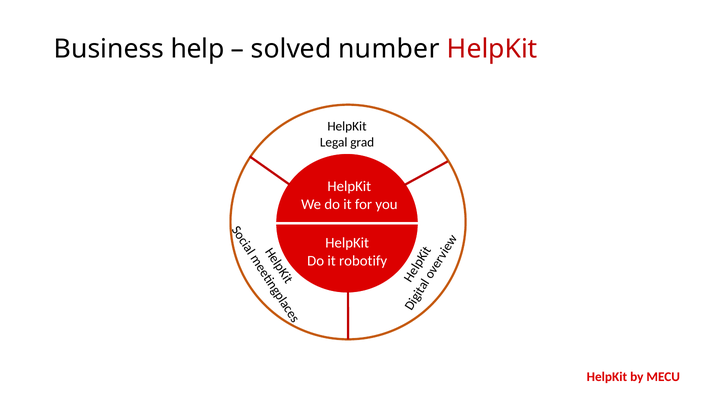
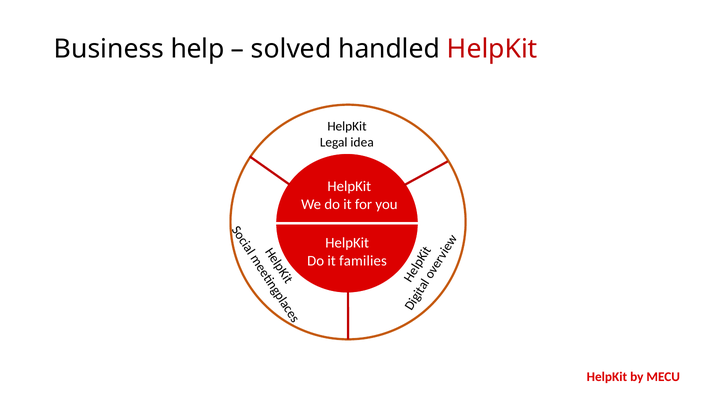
number: number -> handled
grad: grad -> idea
robotify: robotify -> families
